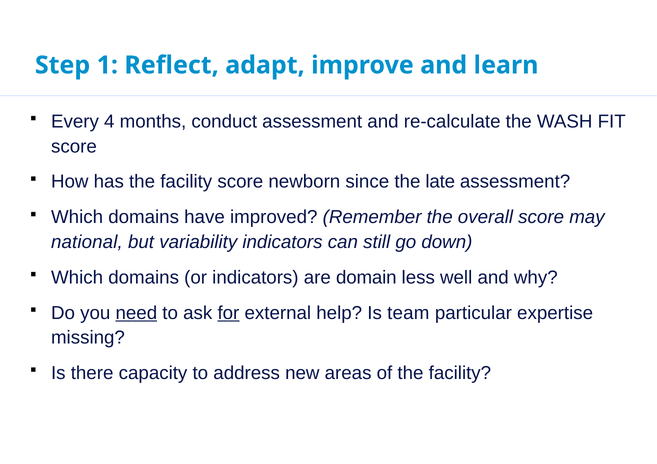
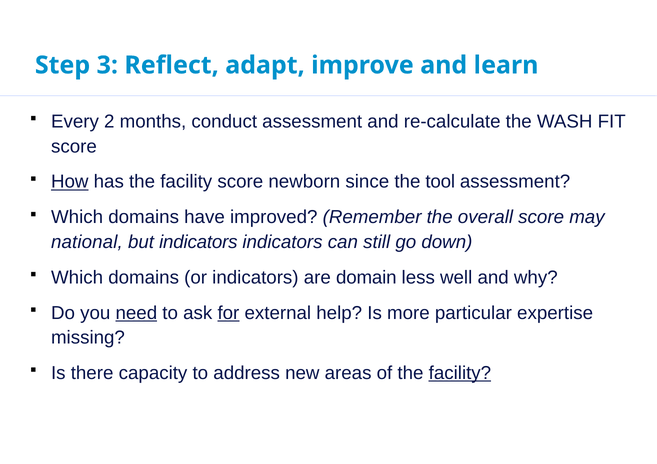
1: 1 -> 3
4: 4 -> 2
How underline: none -> present
late: late -> tool
but variability: variability -> indicators
team: team -> more
facility at (460, 373) underline: none -> present
